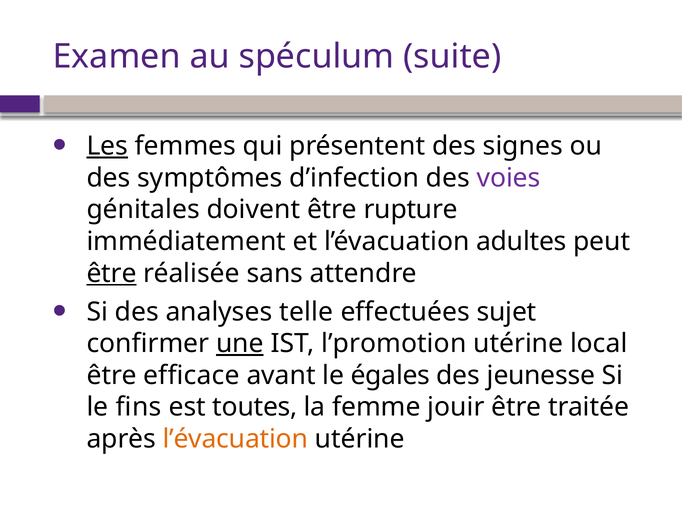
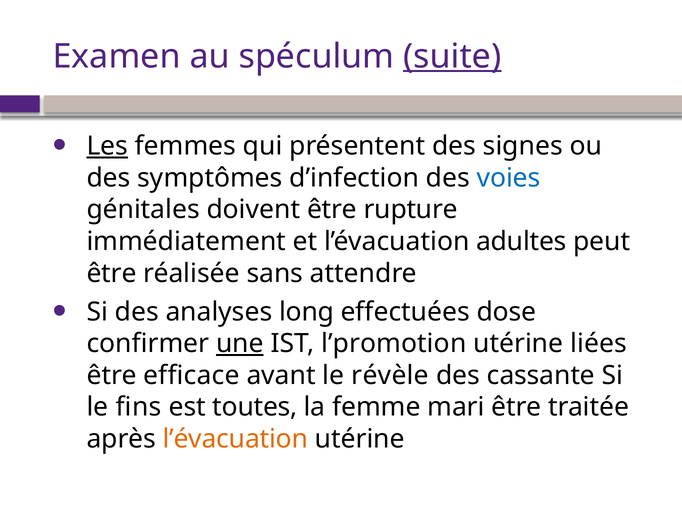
suite underline: none -> present
voies colour: purple -> blue
être at (112, 274) underline: present -> none
telle: telle -> long
sujet: sujet -> dose
local: local -> liées
égales: égales -> révèle
jeunesse: jeunesse -> cassante
jouir: jouir -> mari
